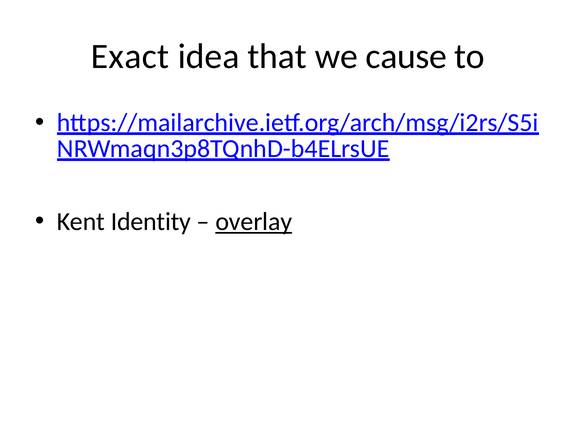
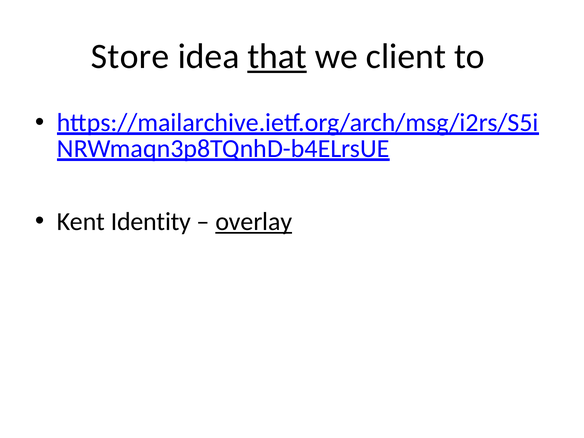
Exact: Exact -> Store
that underline: none -> present
cause: cause -> client
